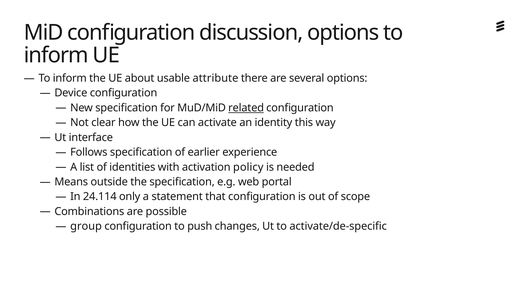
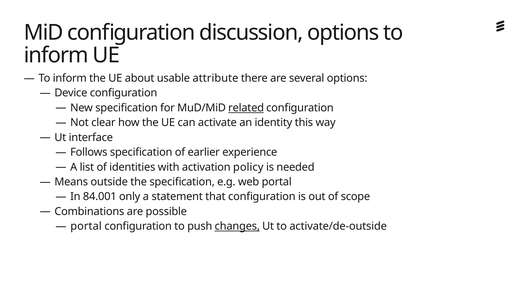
24.114: 24.114 -> 84.001
group at (86, 226): group -> portal
changes underline: none -> present
activate/de-specific: activate/de-specific -> activate/de-outside
